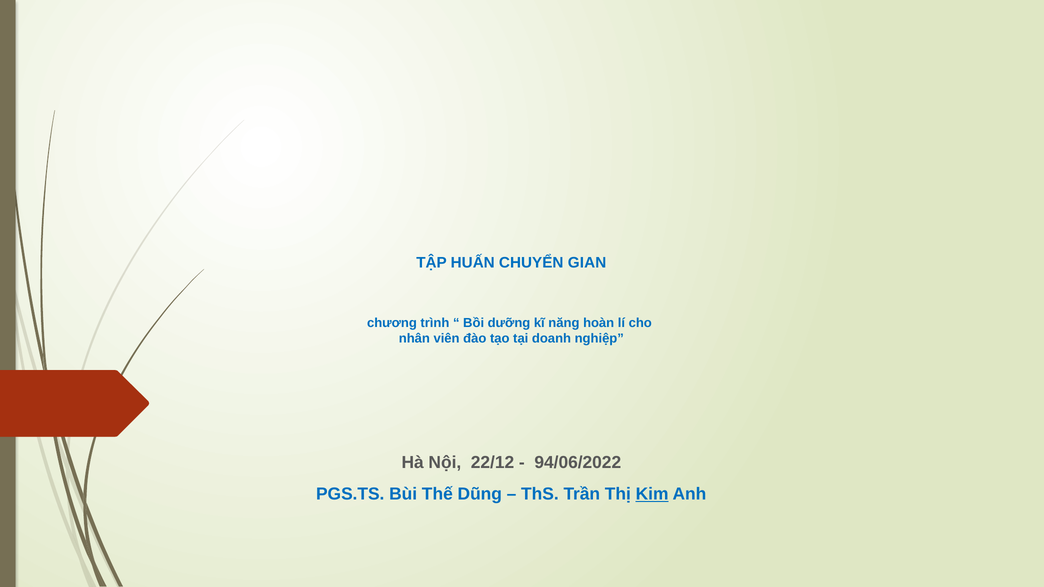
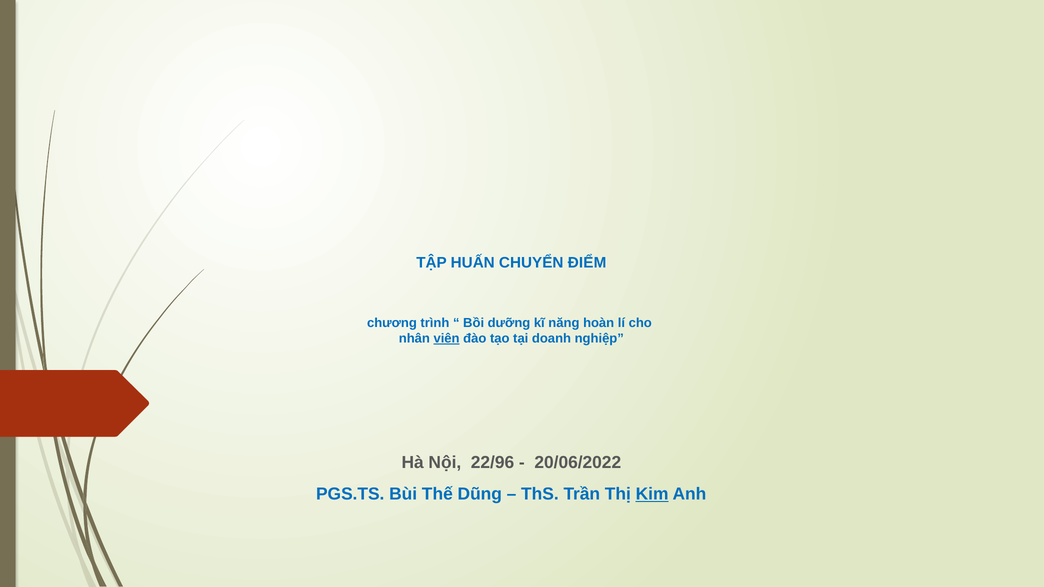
GIAN: GIAN -> ĐIỂM
viên underline: none -> present
22/12: 22/12 -> 22/96
94/06/2022: 94/06/2022 -> 20/06/2022
